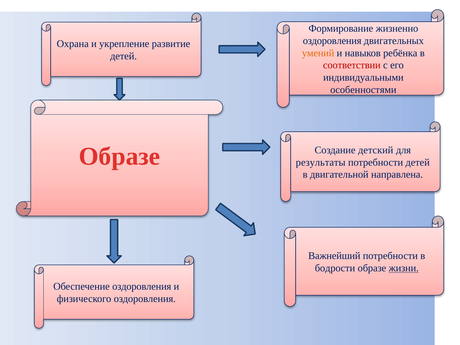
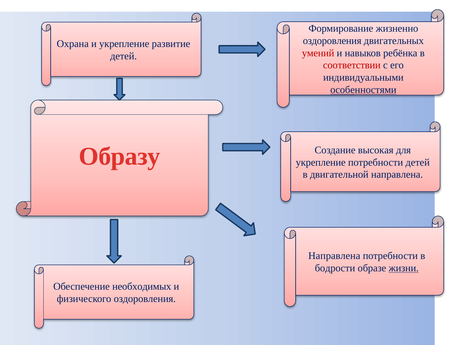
умений colour: orange -> red
особенностями underline: none -> present
Образе at (119, 157): Образе -> Образу
детский: детский -> высокая
результаты at (321, 162): результаты -> укрепление
Важнейший at (334, 256): Важнейший -> Направлена
Обеспечение оздоровления: оздоровления -> необходимых
